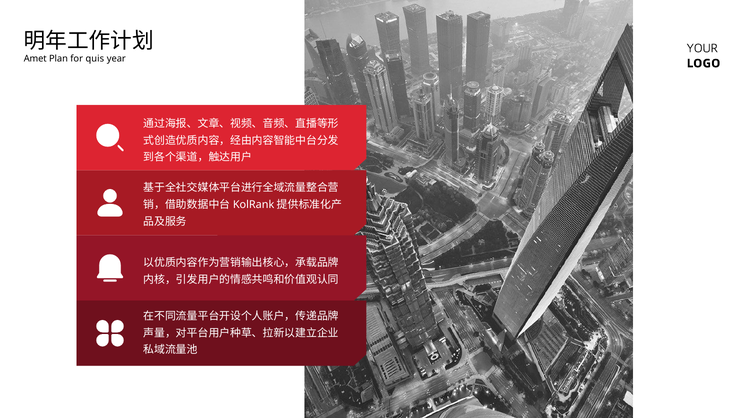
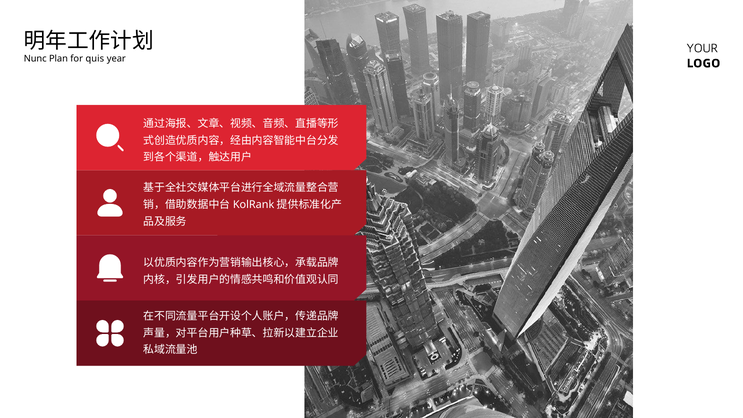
Amet: Amet -> Nunc
